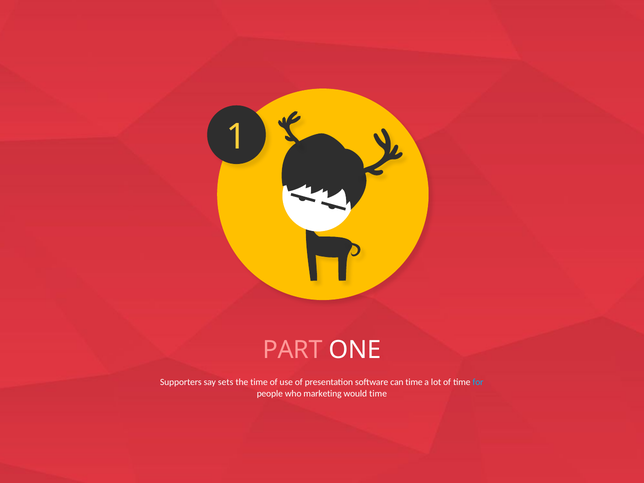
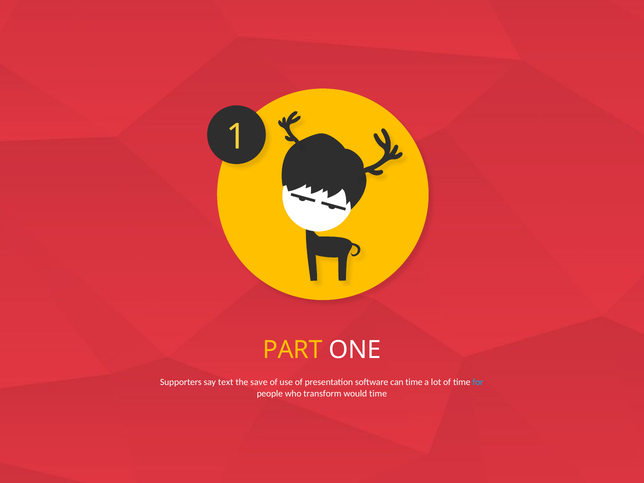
PART colour: pink -> yellow
sets: sets -> text
the time: time -> save
marketing: marketing -> transform
